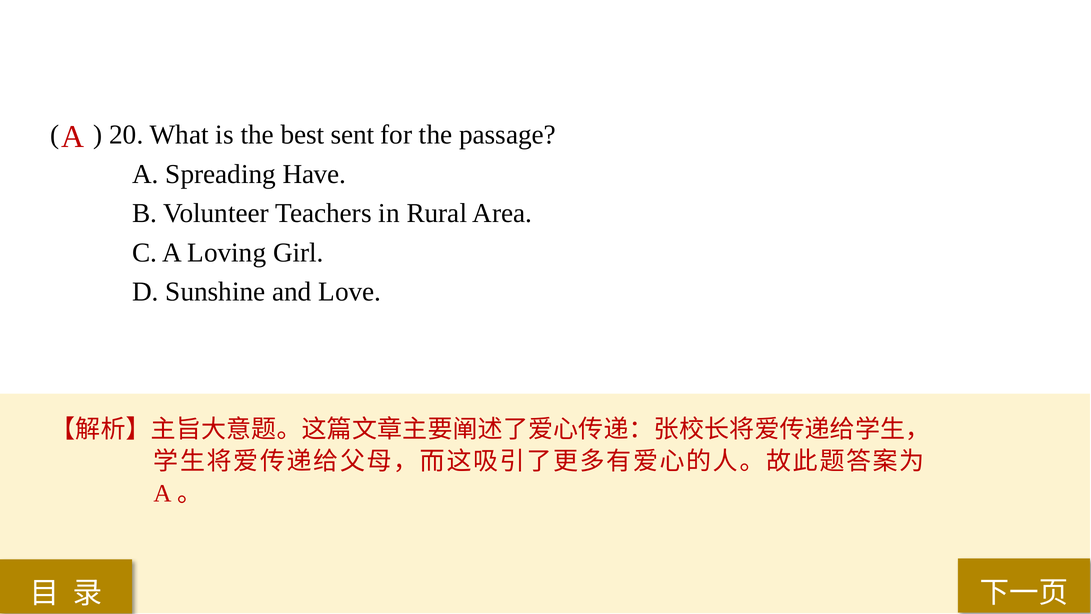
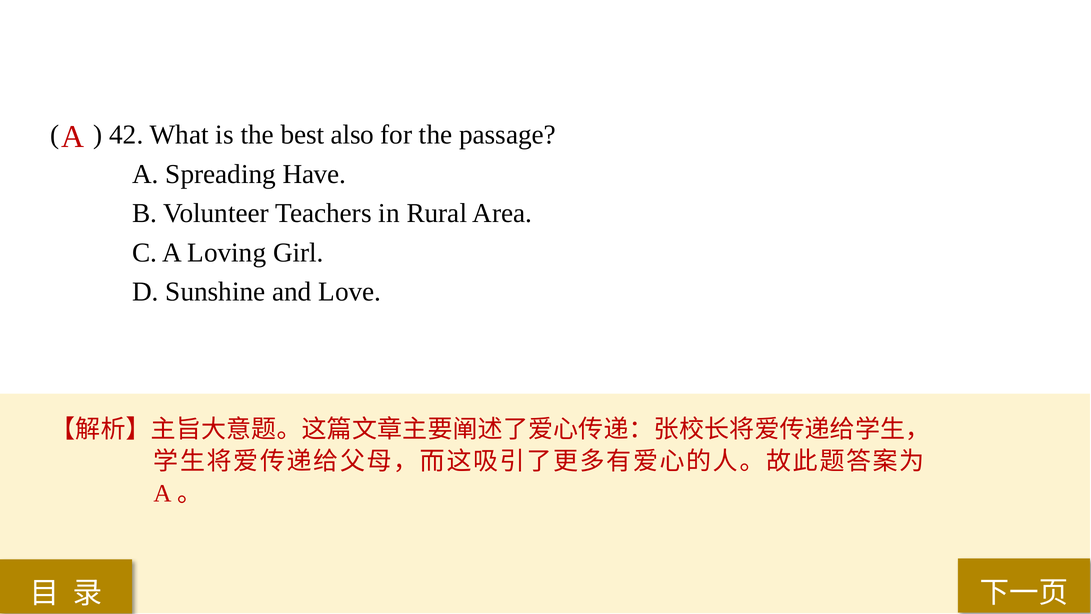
20: 20 -> 42
sent: sent -> also
